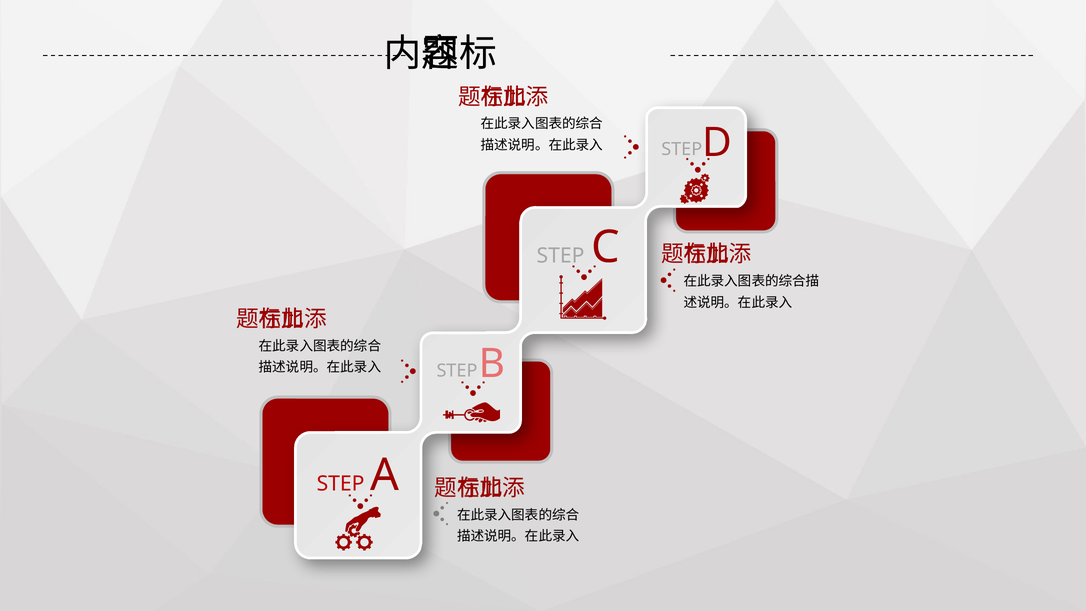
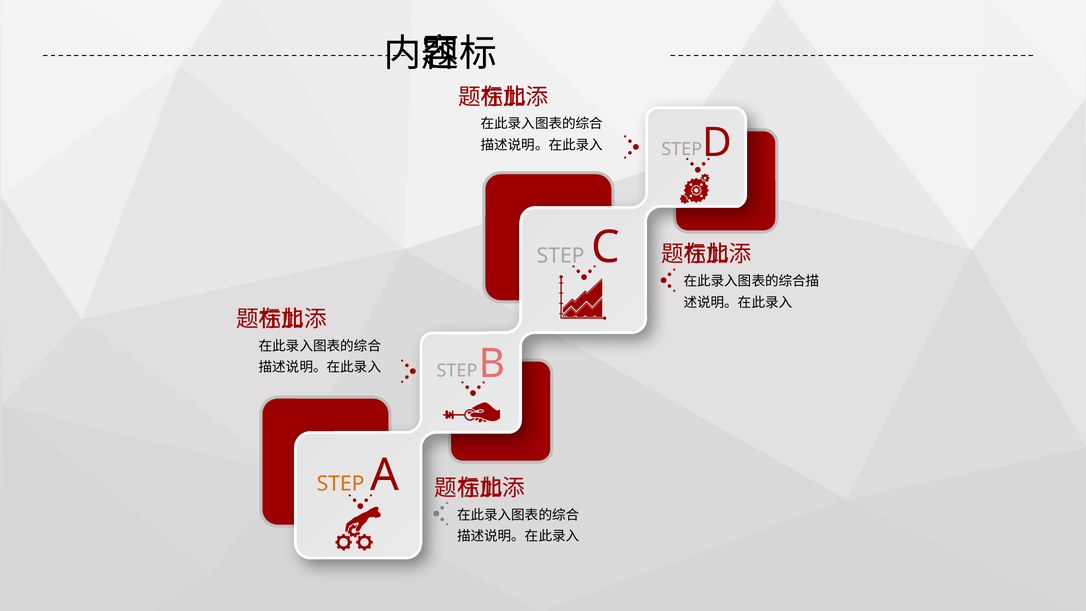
STEP at (341, 484) colour: red -> orange
